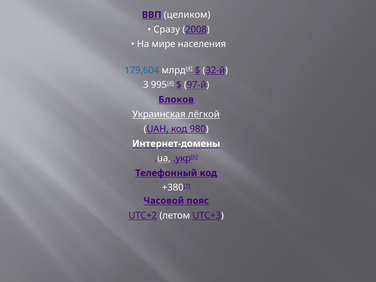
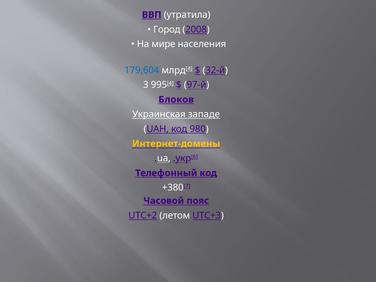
целиком: целиком -> утратила
Сразу: Сразу -> Город
лёгкой: лёгкой -> западе
Интернет-домены colour: white -> yellow
